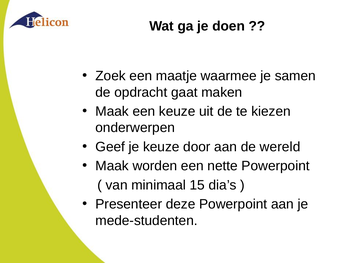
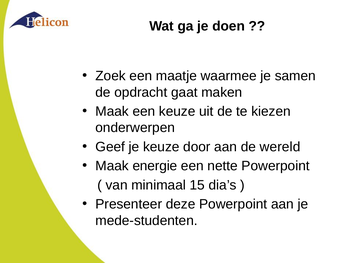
worden: worden -> energie
